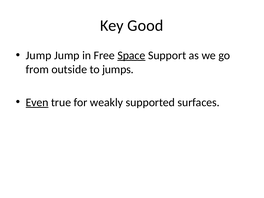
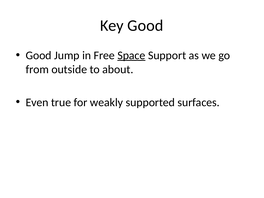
Jump at (39, 55): Jump -> Good
jumps: jumps -> about
Even underline: present -> none
